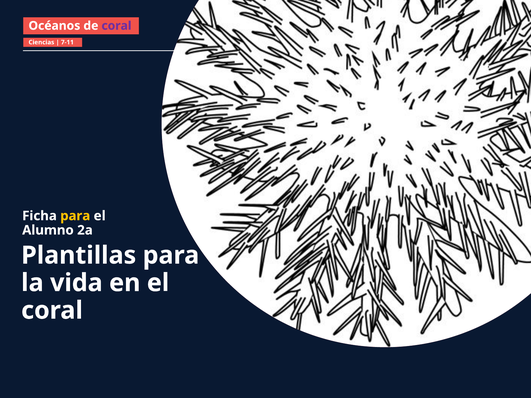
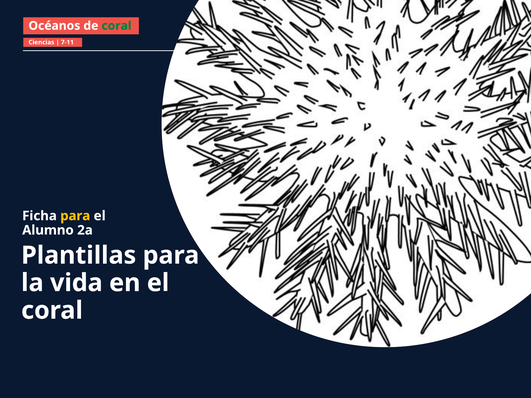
coral at (116, 26) colour: purple -> green
